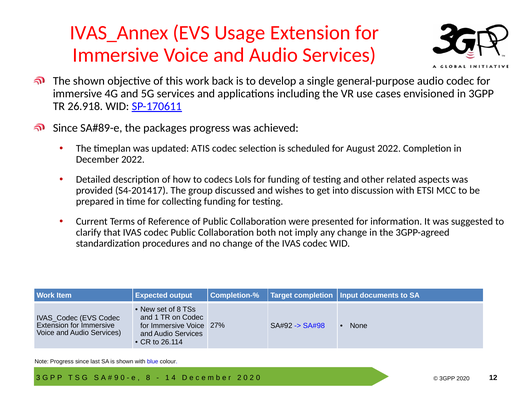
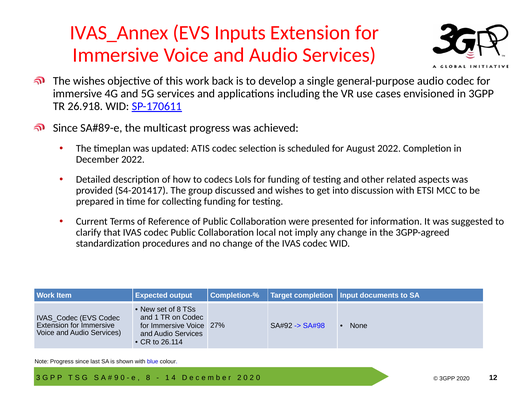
Usage: Usage -> Inputs
The shown: shown -> wishes
packages: packages -> multicast
both: both -> local
